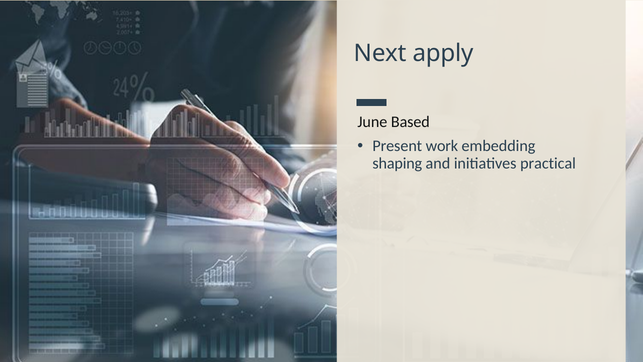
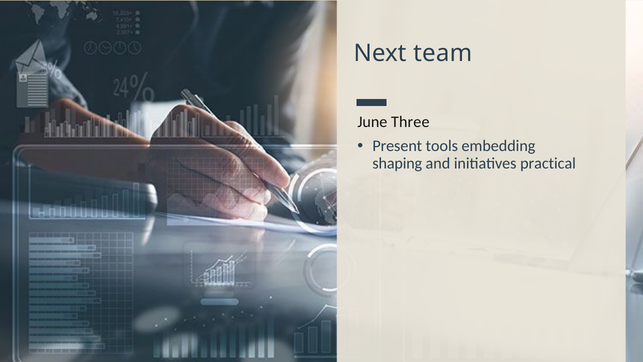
apply: apply -> team
Based: Based -> Three
work: work -> tools
